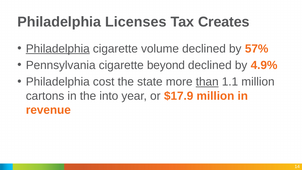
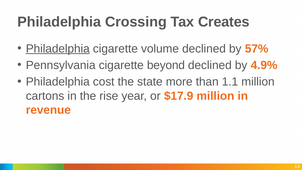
Licenses: Licenses -> Crossing
than underline: present -> none
into: into -> rise
